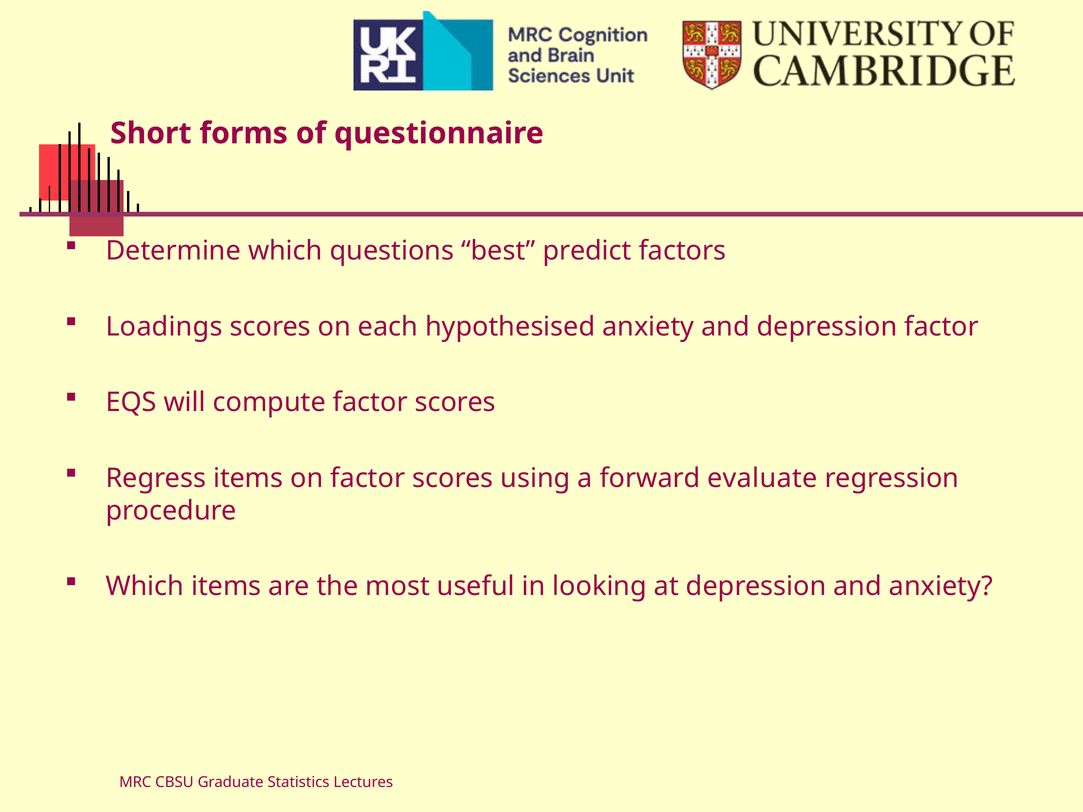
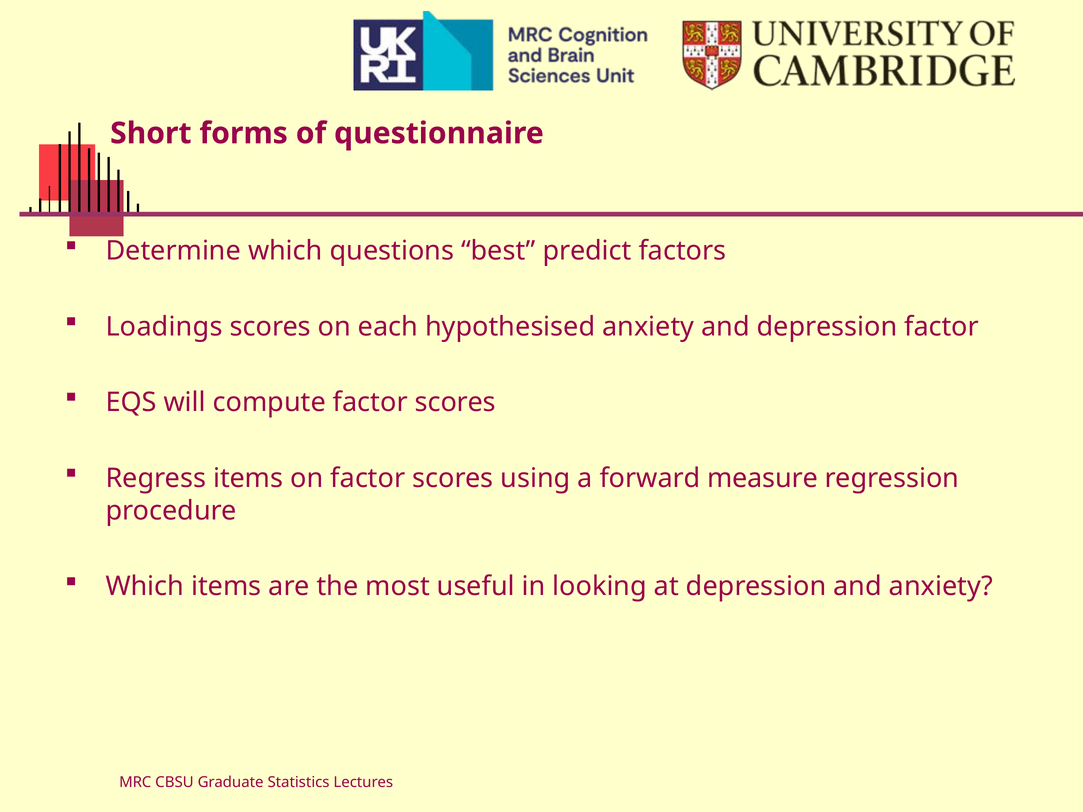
evaluate: evaluate -> measure
